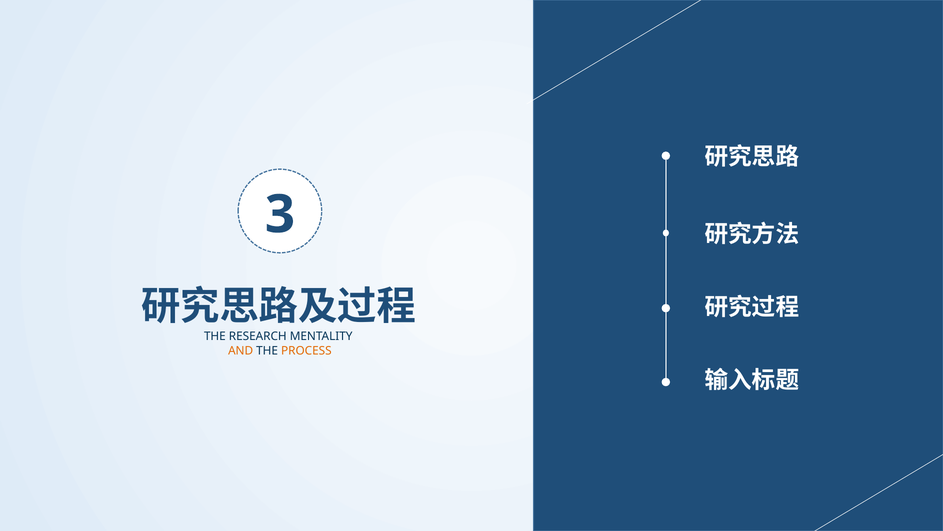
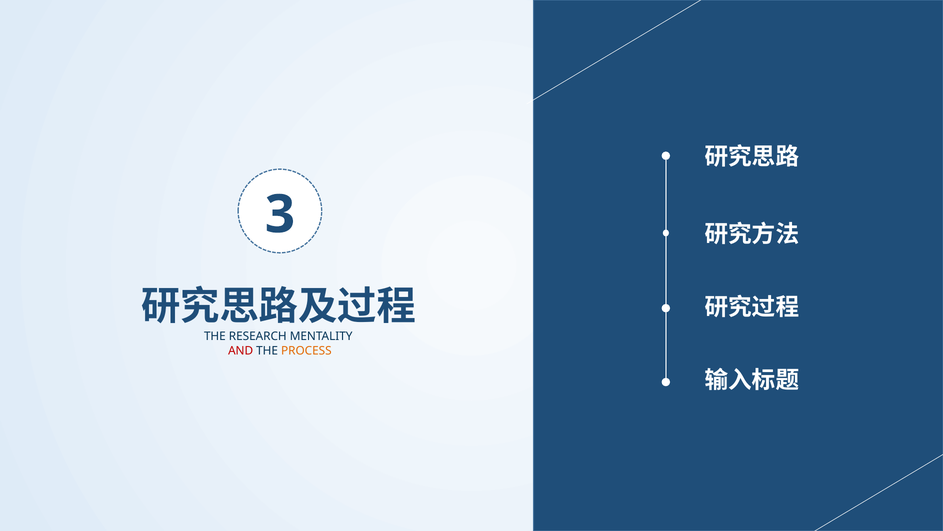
AND colour: orange -> red
